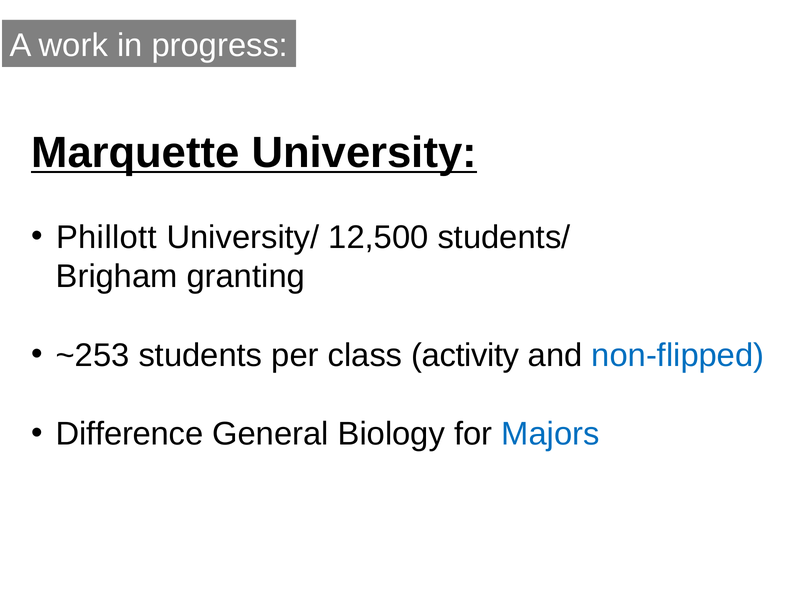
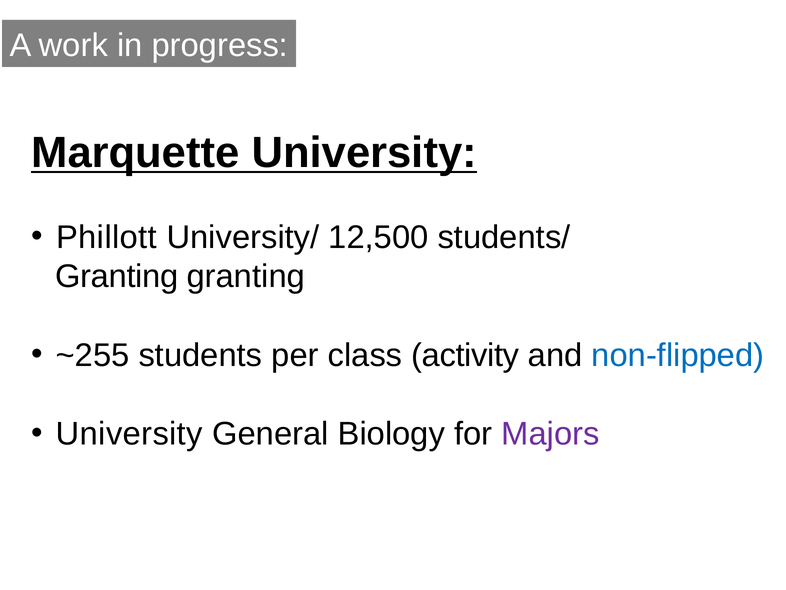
Brigham at (117, 276): Brigham -> Granting
~253: ~253 -> ~255
Difference at (130, 434): Difference -> University
Majors colour: blue -> purple
